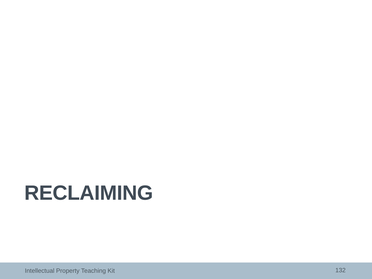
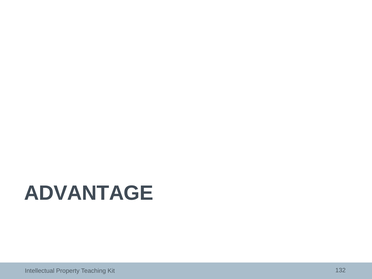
RECLAIMING: RECLAIMING -> ADVANTAGE
